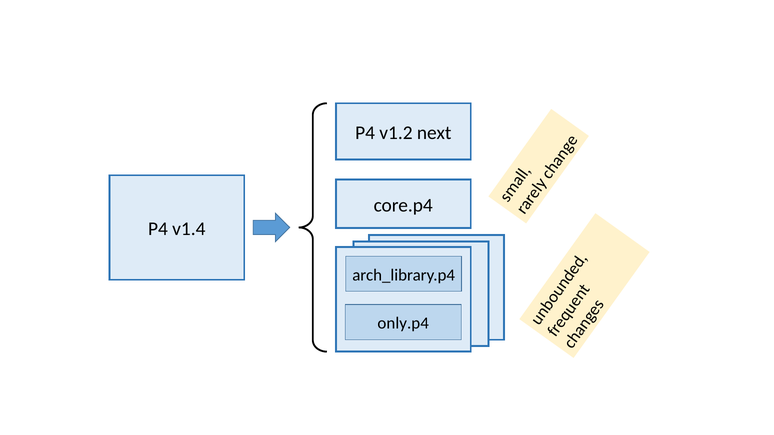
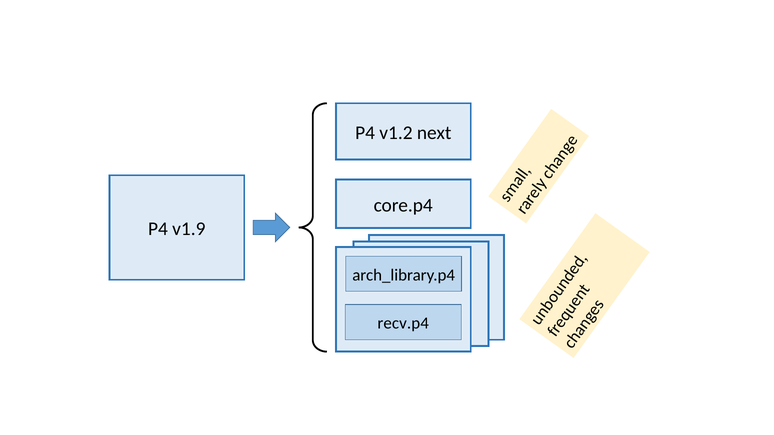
v1.4: v1.4 -> v1.9
only.p4: only.p4 -> recv.p4
